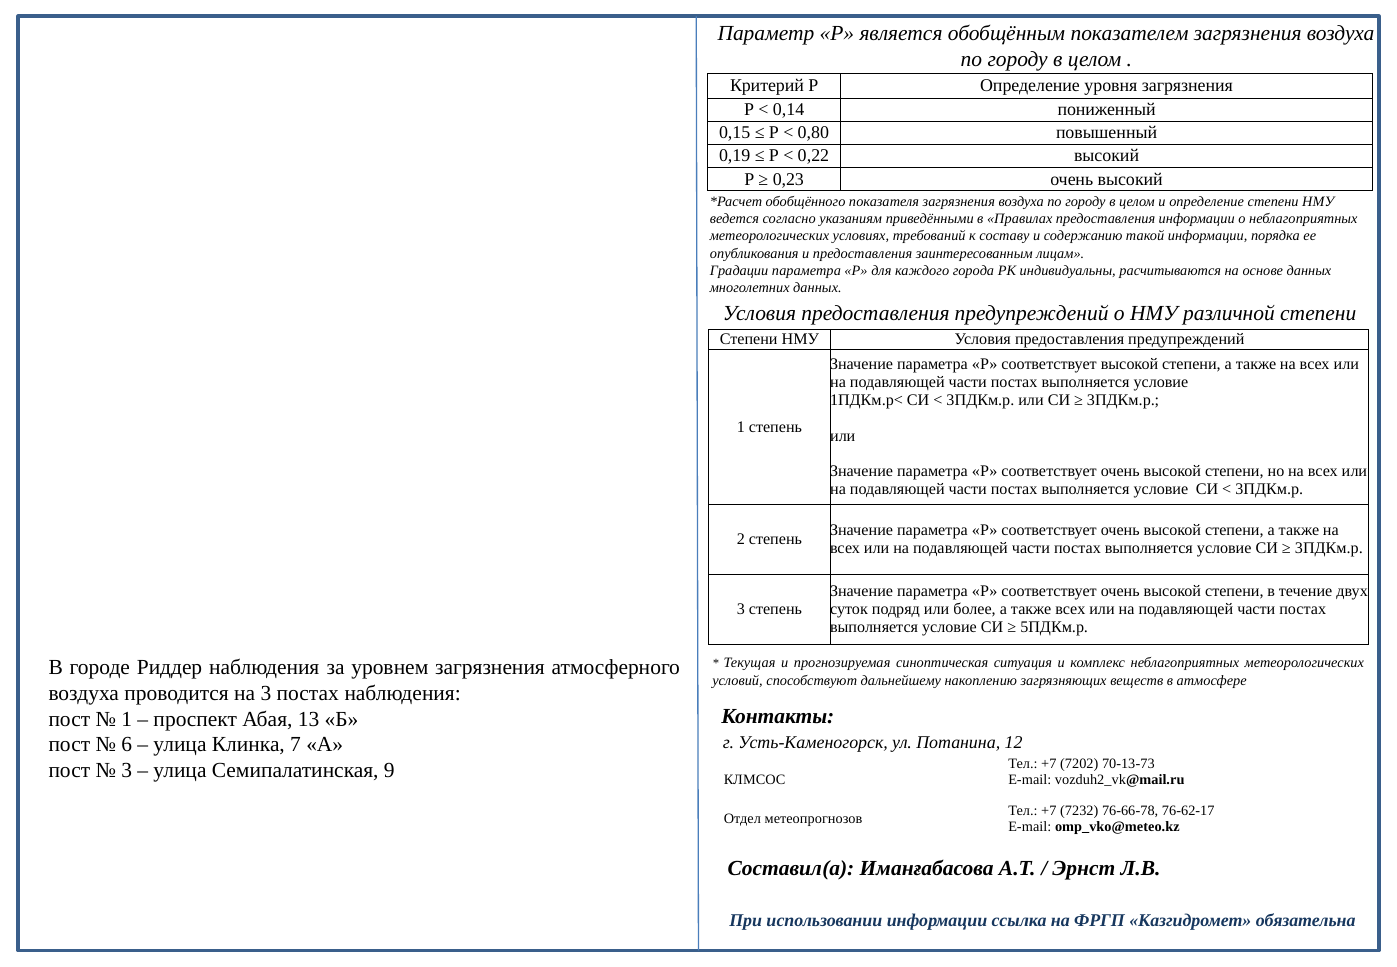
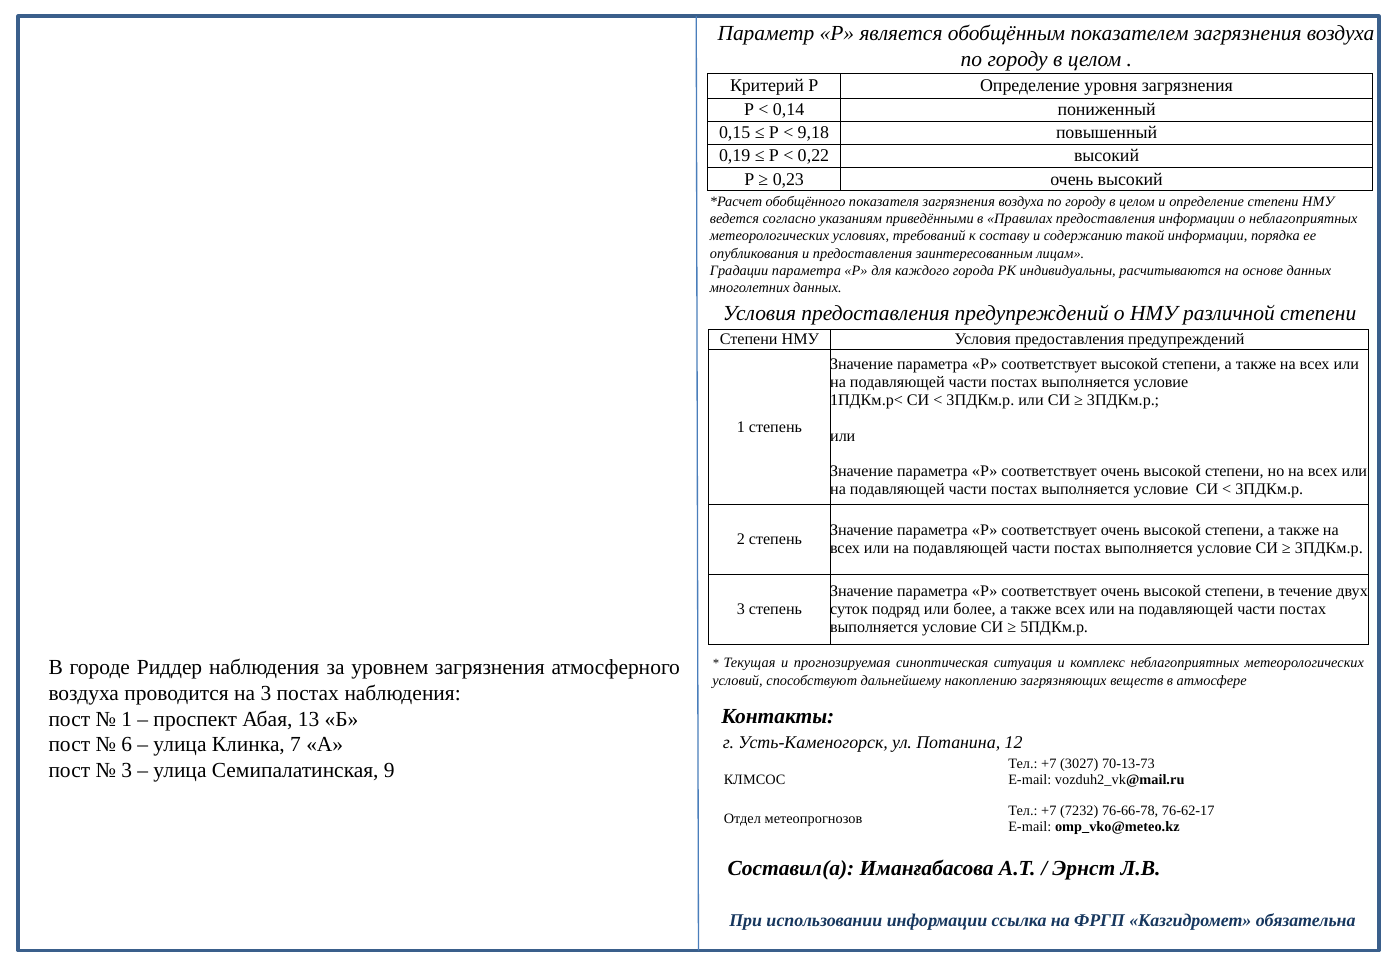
0,80: 0,80 -> 9,18
7202: 7202 -> 3027
